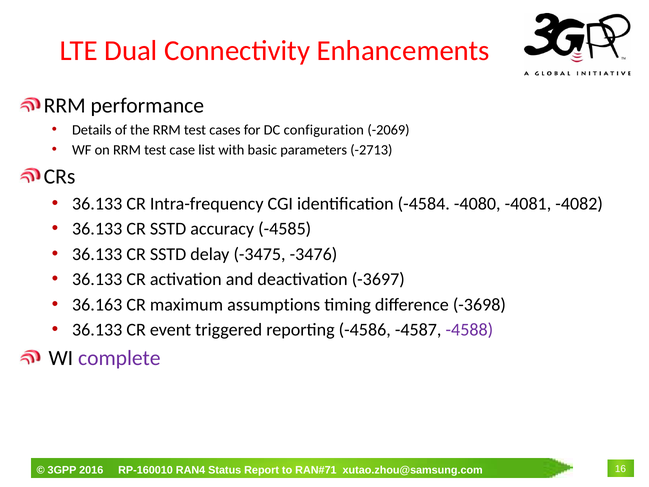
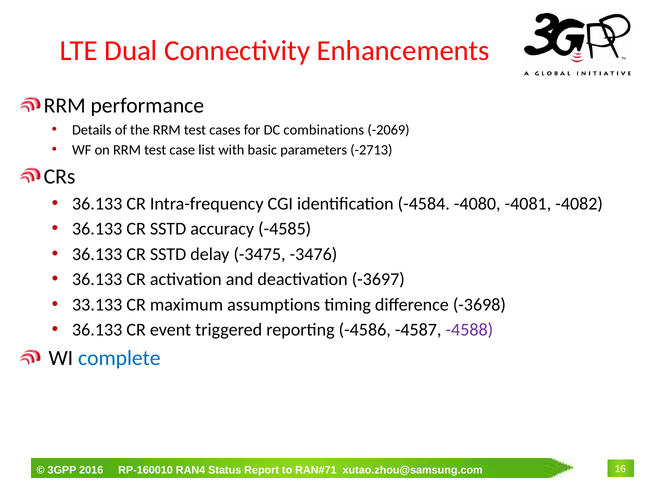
configuration: configuration -> combinations
36.163: 36.163 -> 33.133
complete colour: purple -> blue
